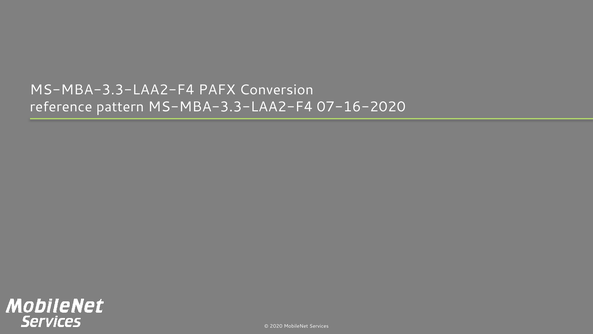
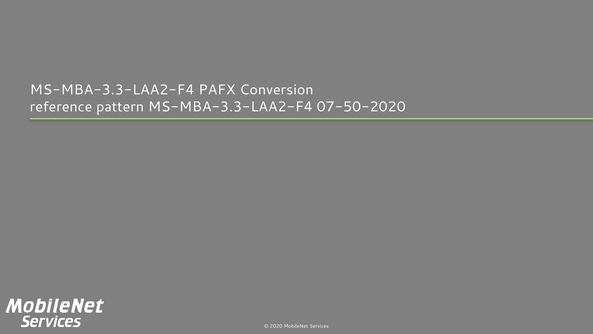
07-16-2020: 07-16-2020 -> 07-50-2020
